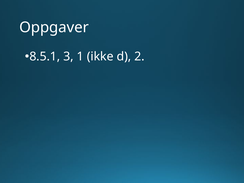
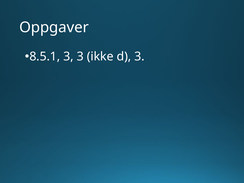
3 1: 1 -> 3
d 2: 2 -> 3
